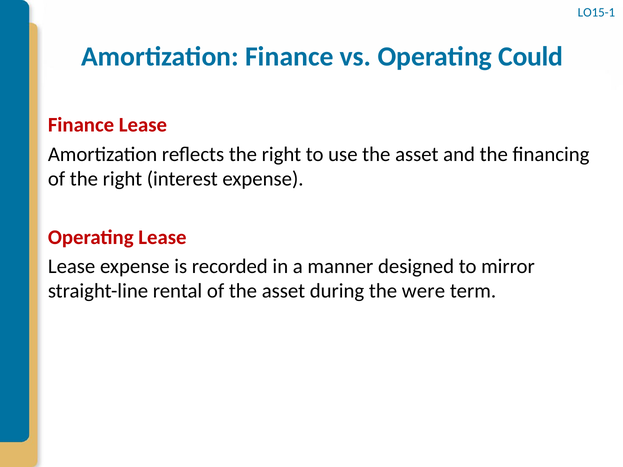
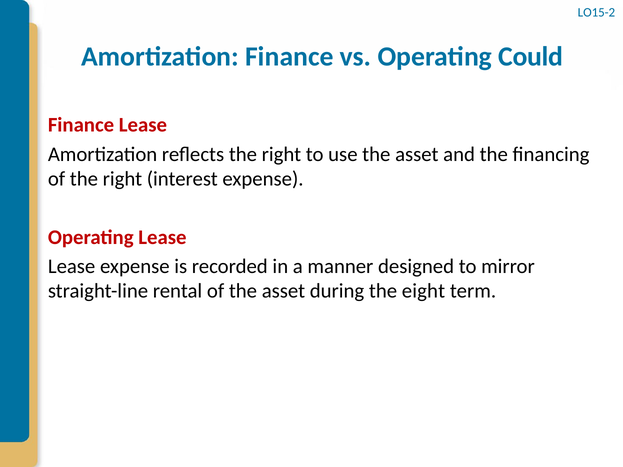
LO15-1: LO15-1 -> LO15-2
were: were -> eight
